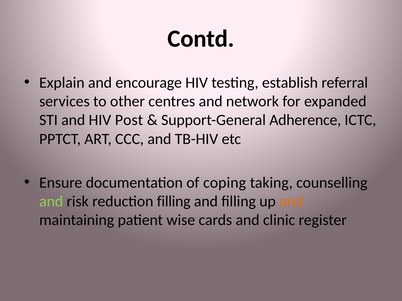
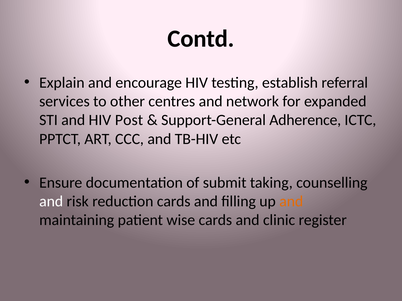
coping: coping -> submit
and at (51, 202) colour: light green -> white
reduction filling: filling -> cards
